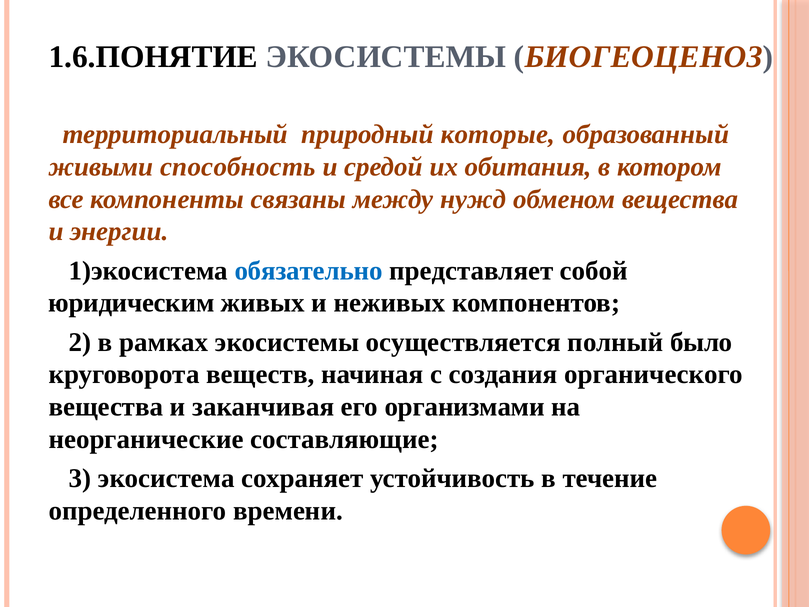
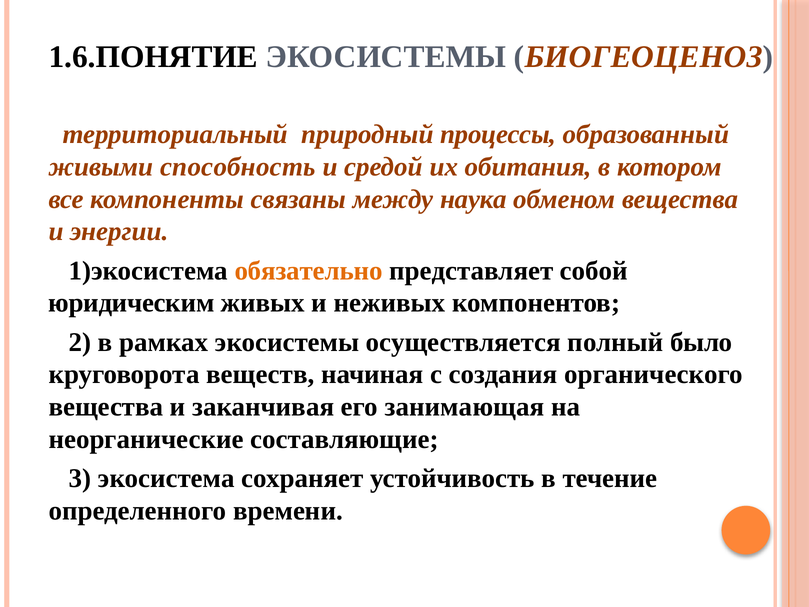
которые: которые -> процессы
нужд: нужд -> наука
обязательно colour: blue -> orange
организмами: организмами -> занимающая
